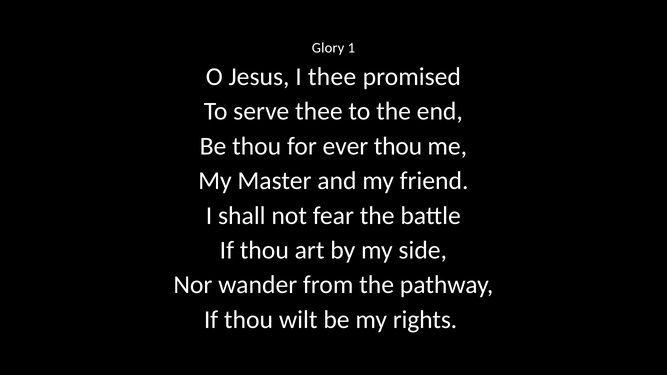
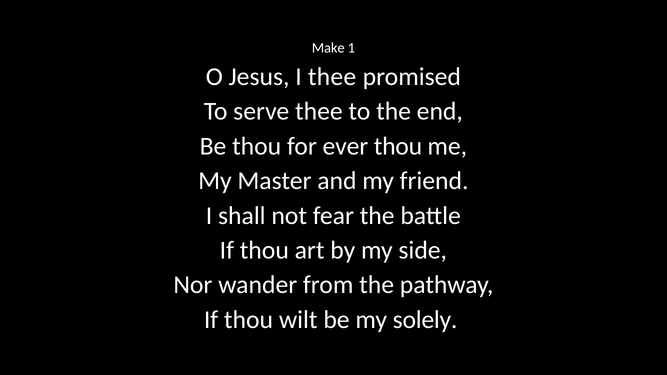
Glory: Glory -> Make
rights: rights -> solely
